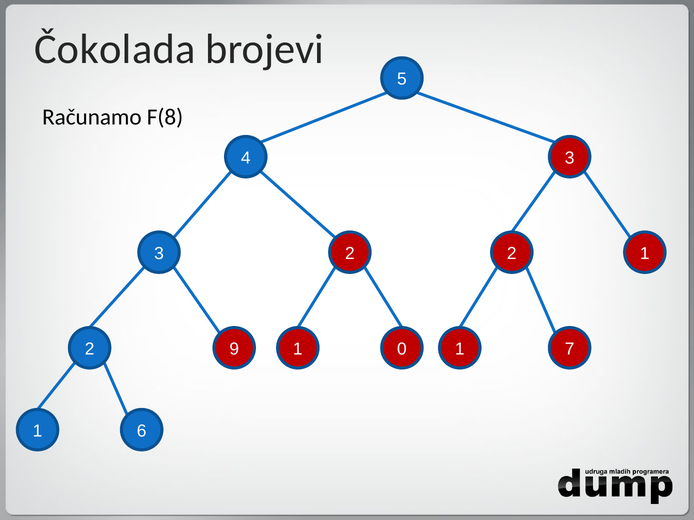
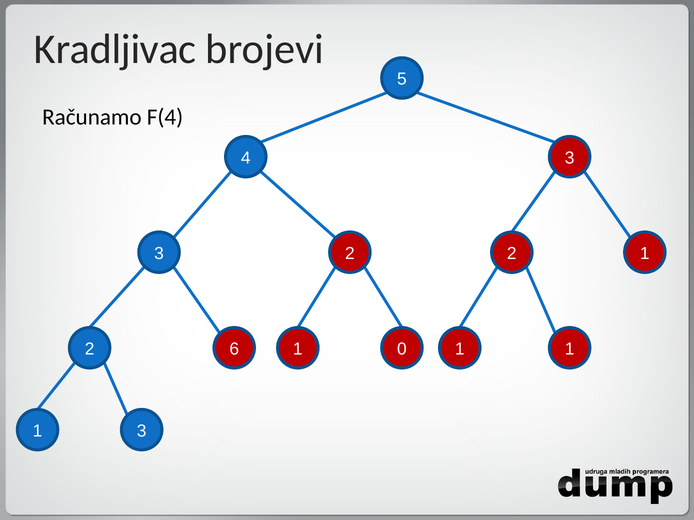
Čokolada: Čokolada -> Kradljivac
F(8: F(8 -> F(4
9: 9 -> 6
7 at (570, 349): 7 -> 1
6 at (142, 431): 6 -> 3
